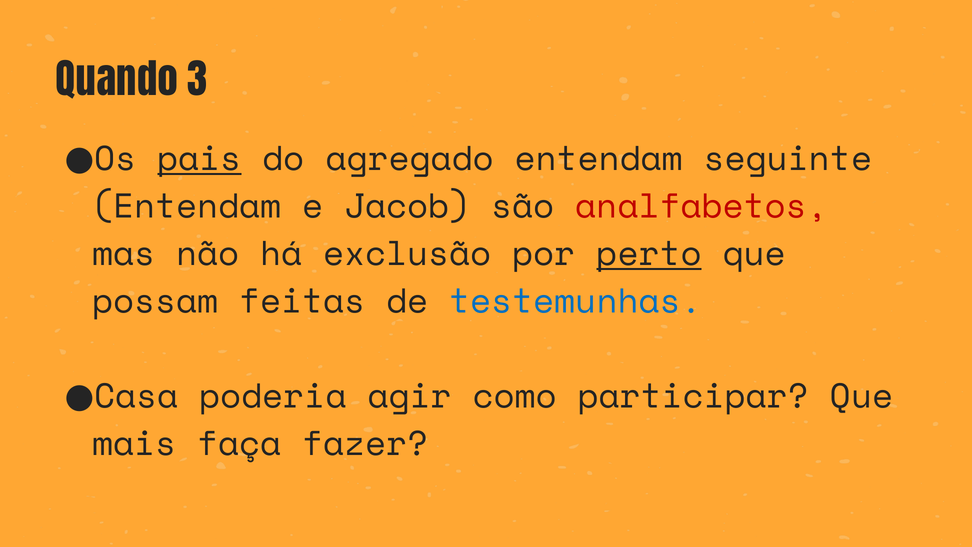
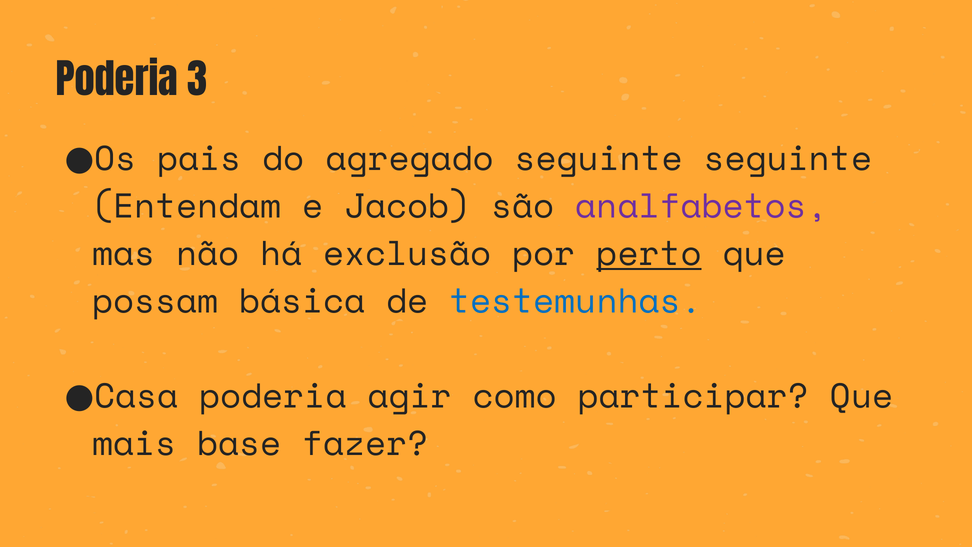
Quando at (117, 82): Quando -> Poderia
pais underline: present -> none
agregado entendam: entendam -> seguinte
analfabetos colour: red -> purple
feitas: feitas -> básica
faça: faça -> base
